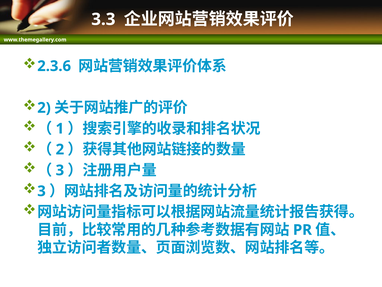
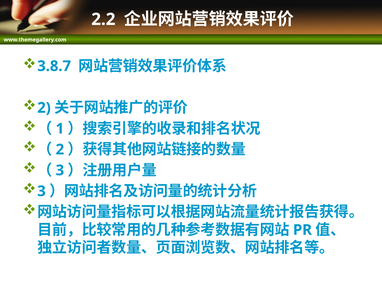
3.3: 3.3 -> 2.2
2.3.6: 2.3.6 -> 3.8.7
